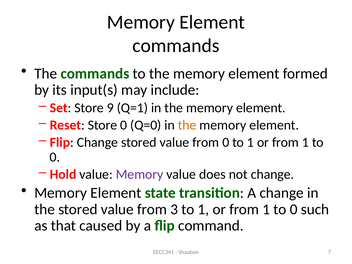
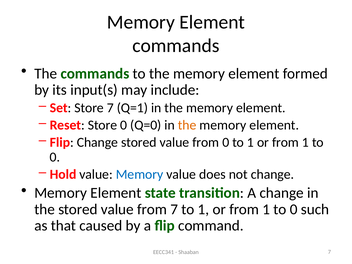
Store 9: 9 -> 7
Memory at (140, 174) colour: purple -> blue
from 3: 3 -> 7
